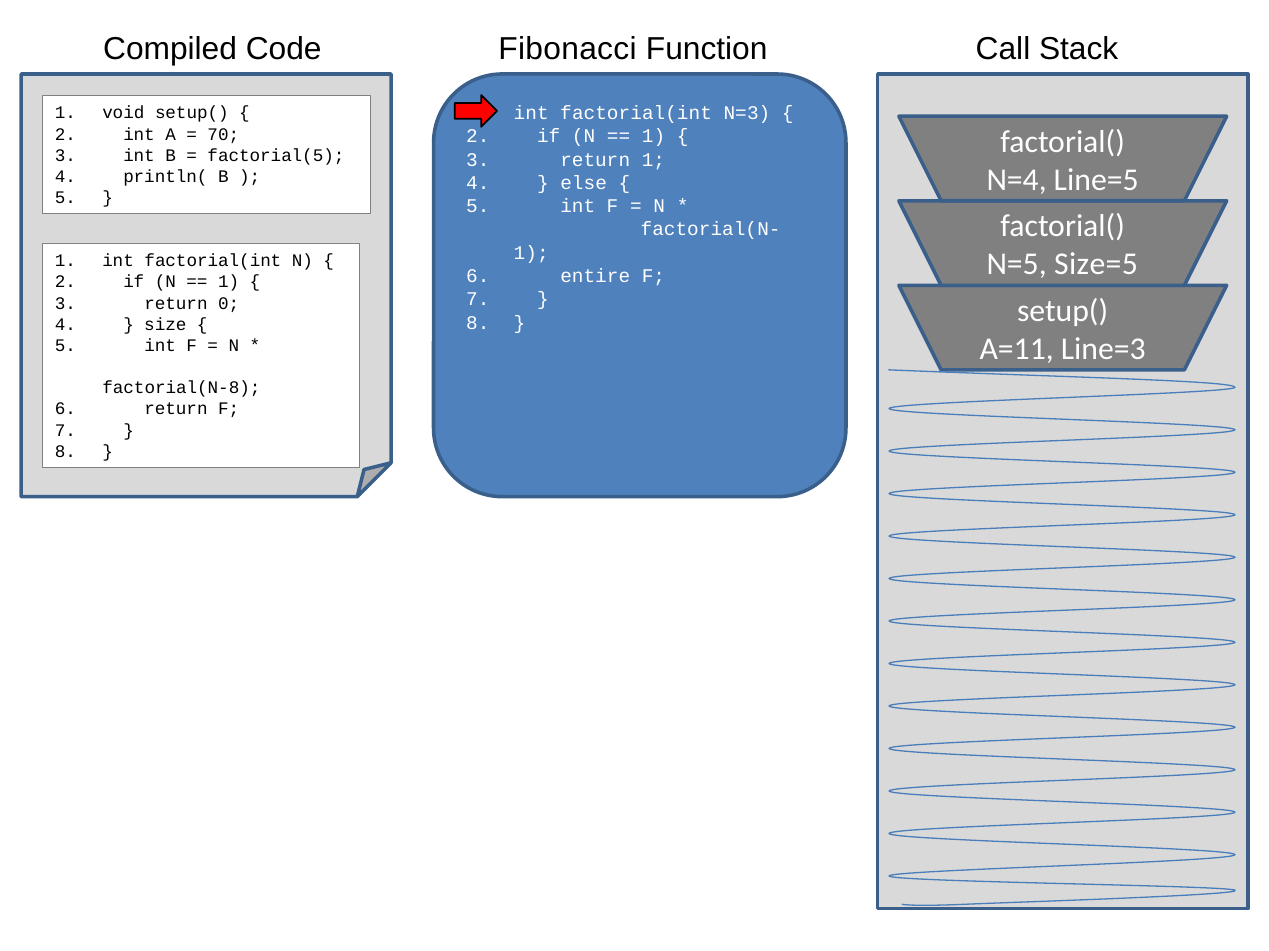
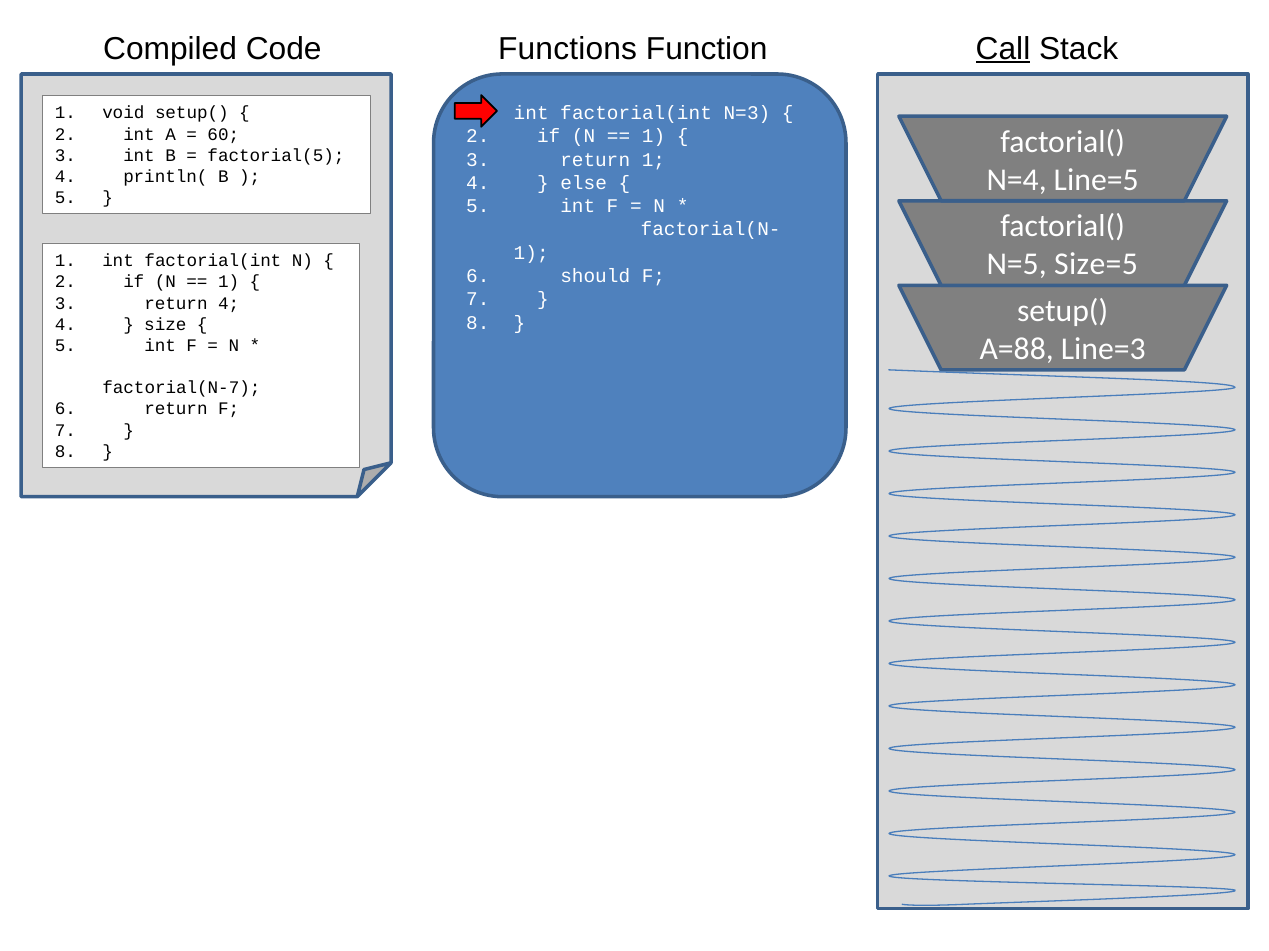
Fibonacci: Fibonacci -> Functions
Call underline: none -> present
70: 70 -> 60
entire: entire -> should
return 0: 0 -> 4
A=11: A=11 -> A=88
factorial(N-8: factorial(N-8 -> factorial(N-7
